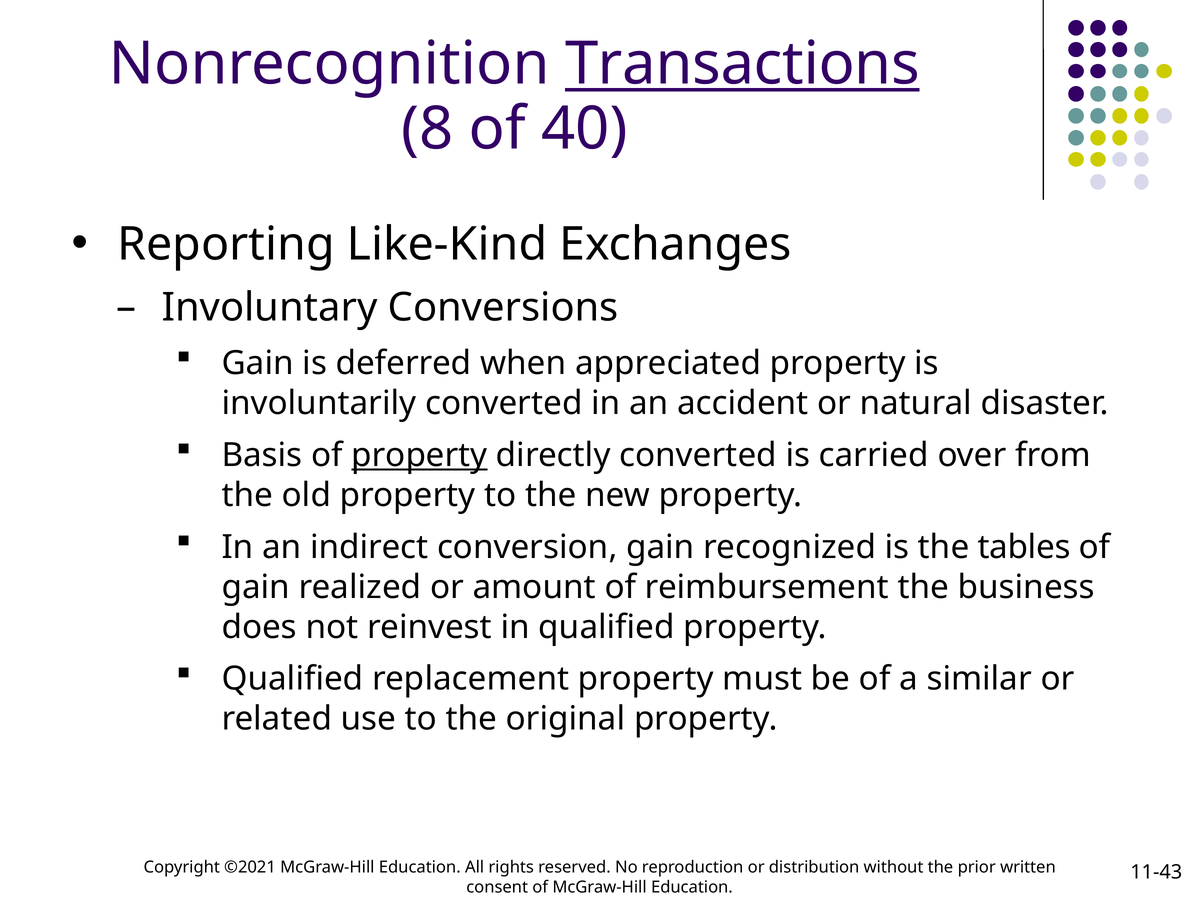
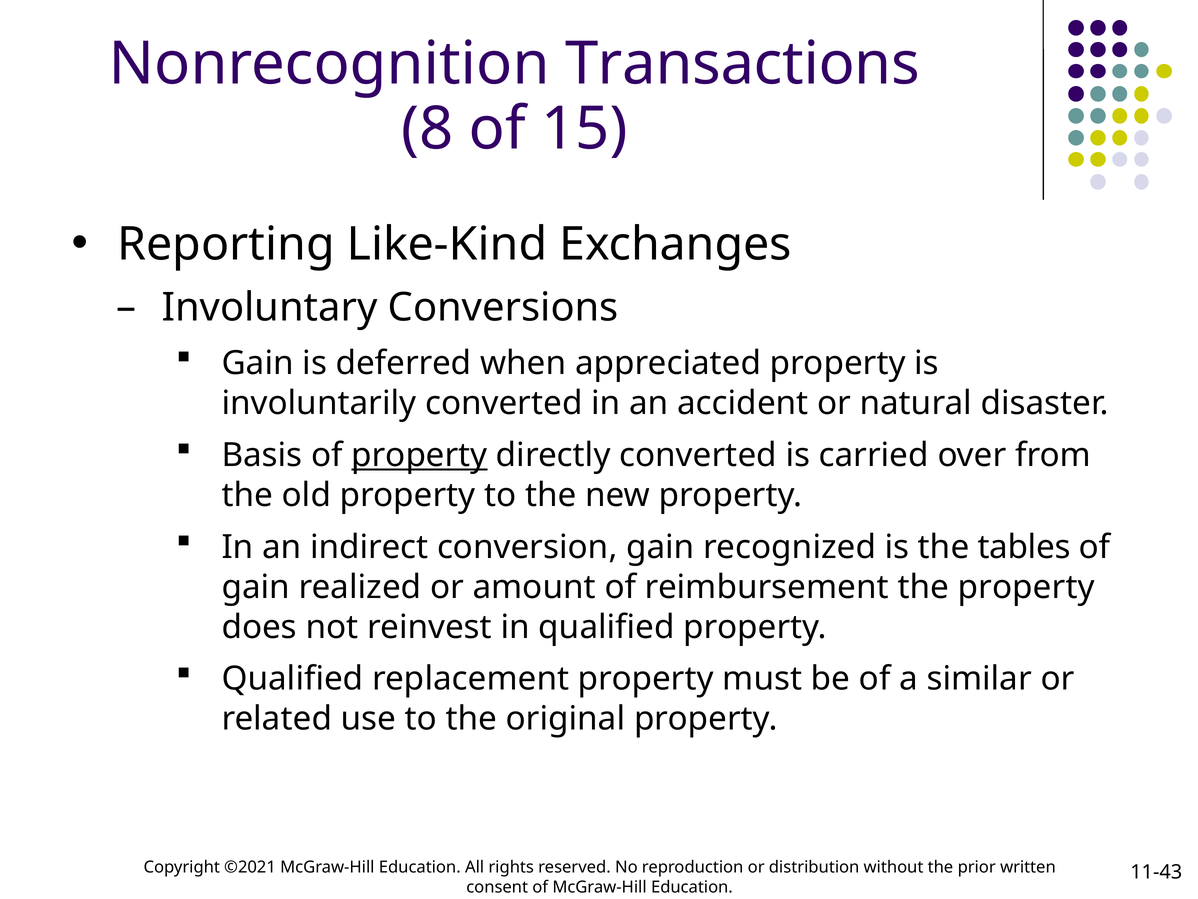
Transactions underline: present -> none
40: 40 -> 15
the business: business -> property
